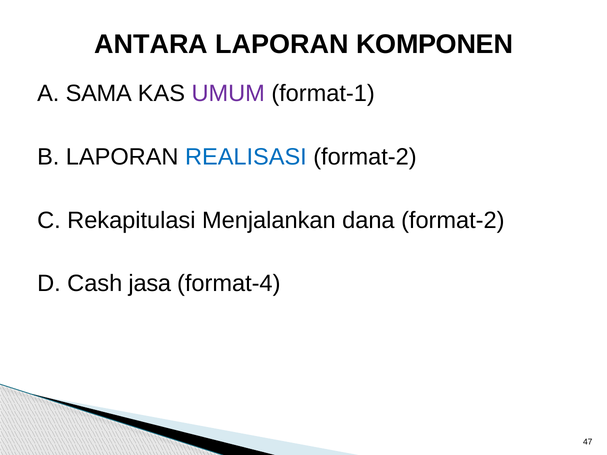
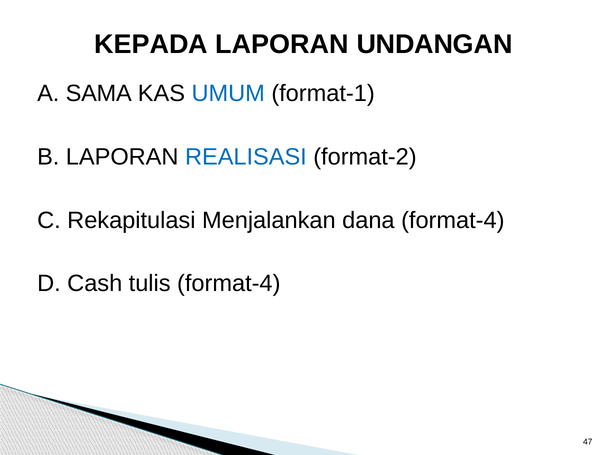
ANTARA: ANTARA -> KEPADA
KOMPONEN: KOMPONEN -> UNDANGAN
UMUM colour: purple -> blue
dana format-2: format-2 -> format-4
jasa: jasa -> tulis
